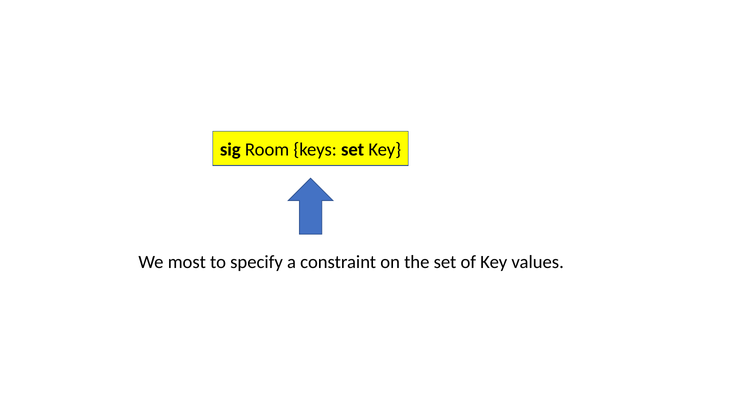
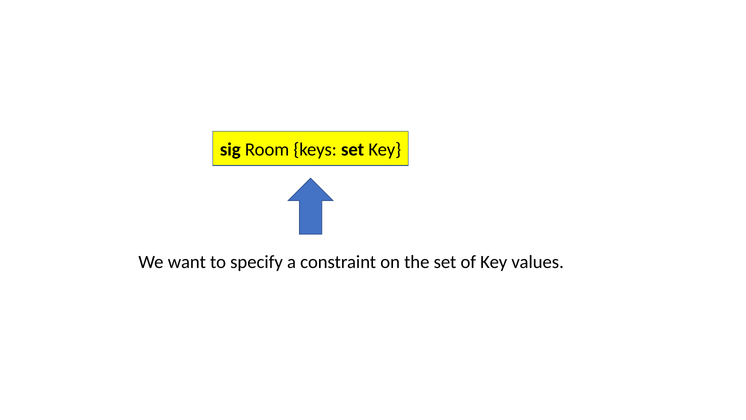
most: most -> want
